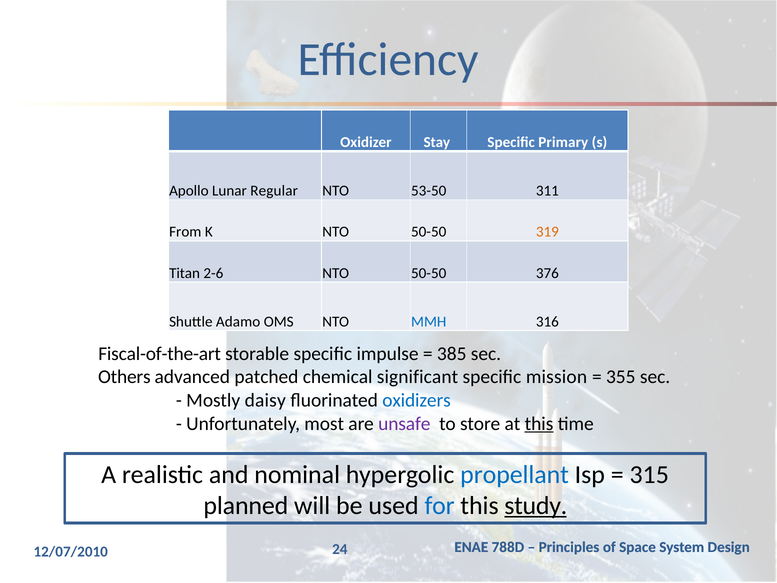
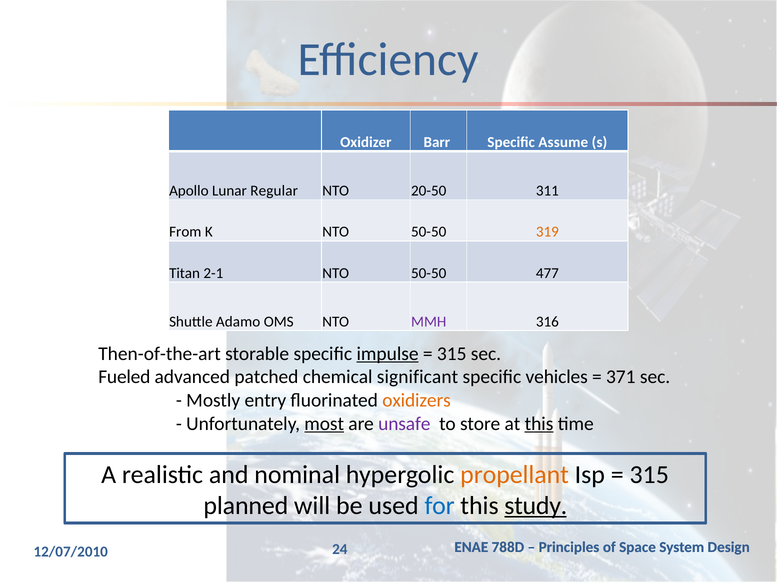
Stay: Stay -> Barr
Primary: Primary -> Assume
53-50: 53-50 -> 20-50
2-6: 2-6 -> 2-1
376: 376 -> 477
MMH colour: blue -> purple
Fiscal-of-the-art: Fiscal-of-the-art -> Then-of-the-art
impulse underline: none -> present
385 at (452, 354): 385 -> 315
Others: Others -> Fueled
mission: mission -> vehicles
355: 355 -> 371
daisy: daisy -> entry
oxidizers colour: blue -> orange
most underline: none -> present
propellant colour: blue -> orange
